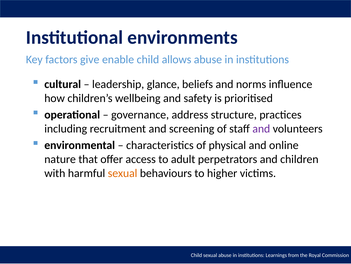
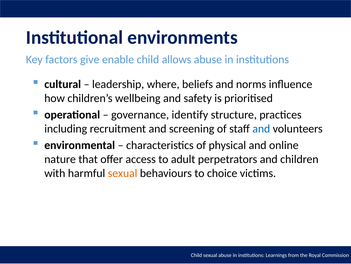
glance: glance -> where
address: address -> identify
and at (261, 128) colour: purple -> blue
higher: higher -> choice
